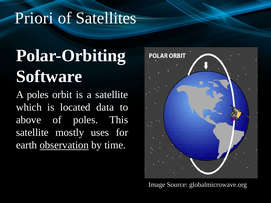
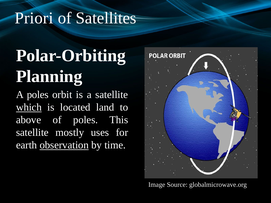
Software: Software -> Planning
which underline: none -> present
data: data -> land
